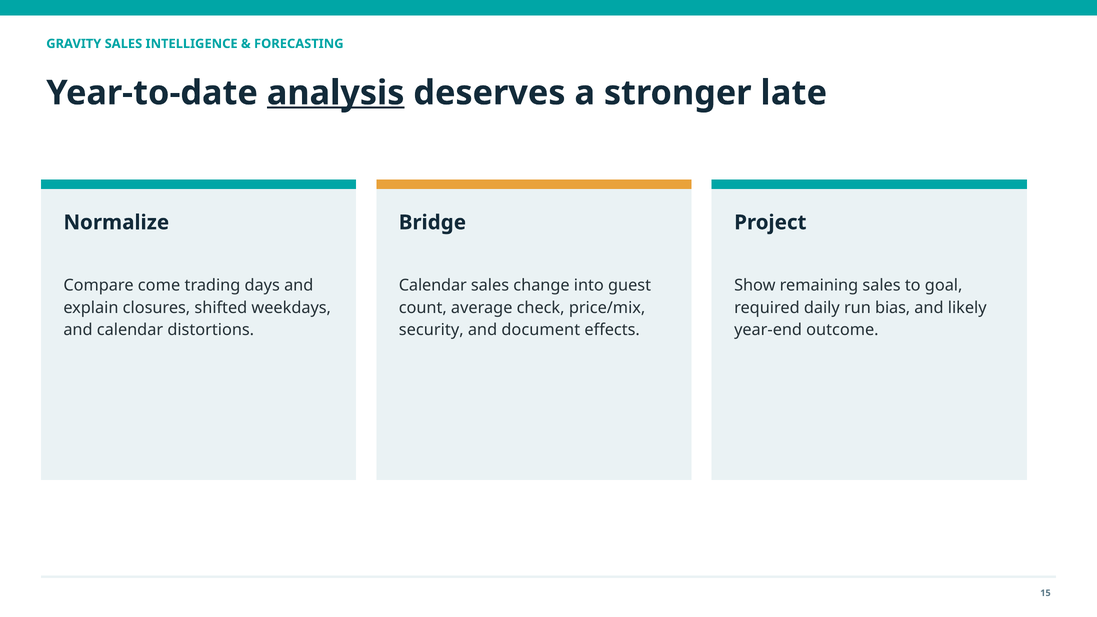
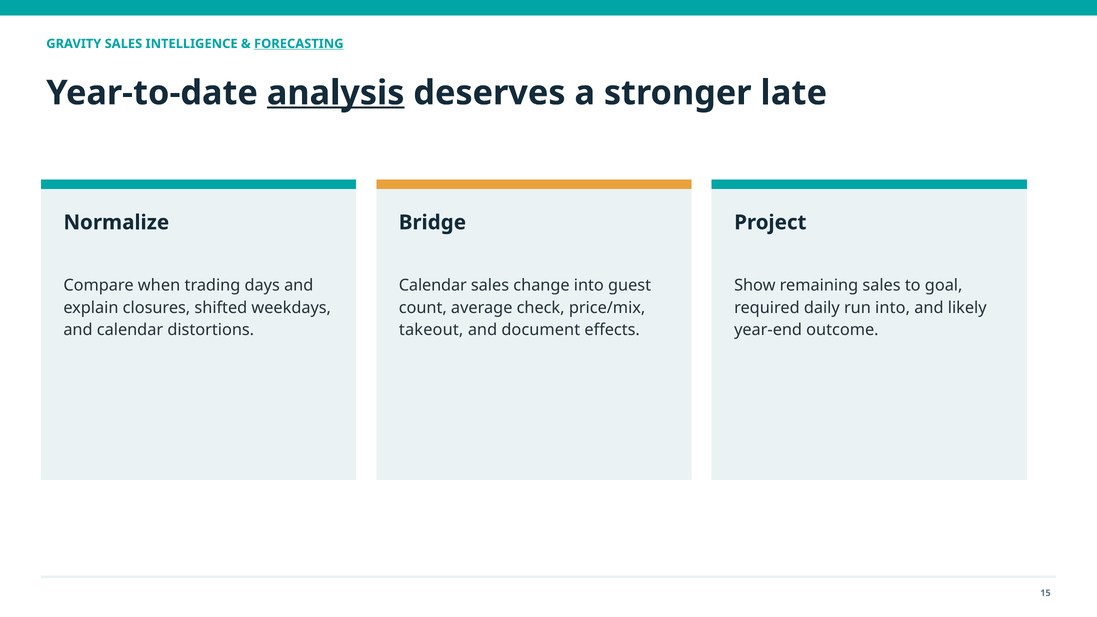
FORECASTING underline: none -> present
come: come -> when
run bias: bias -> into
security: security -> takeout
